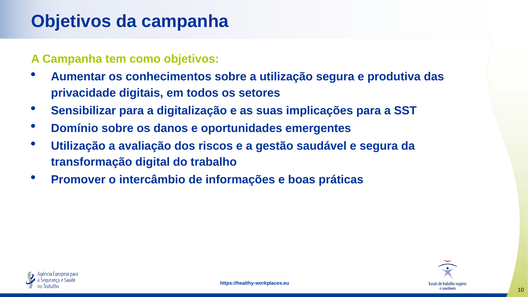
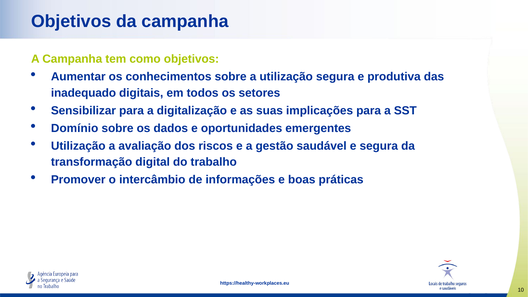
privacidade: privacidade -> inadequado
danos: danos -> dados
